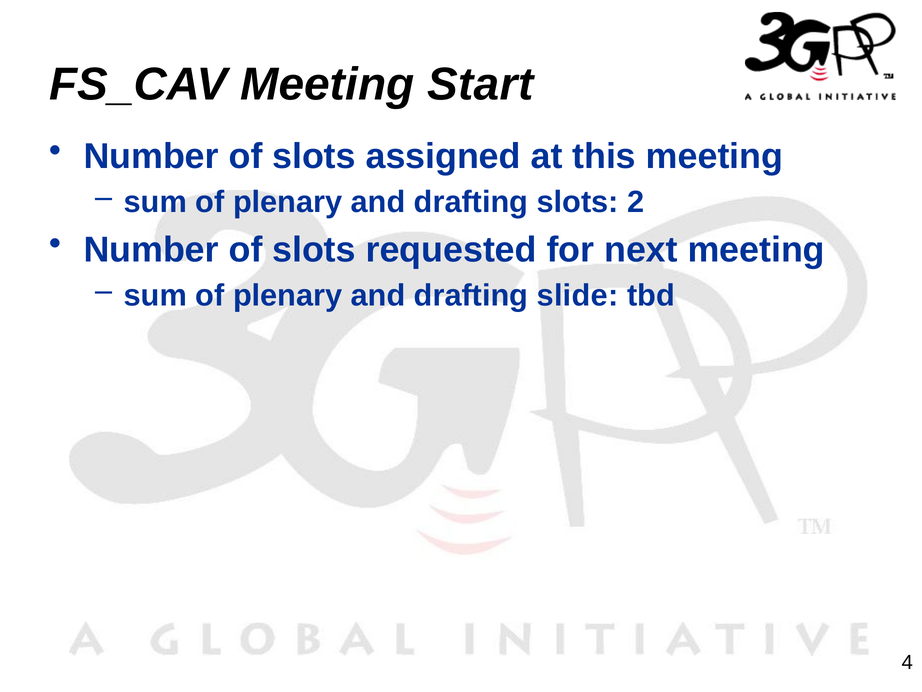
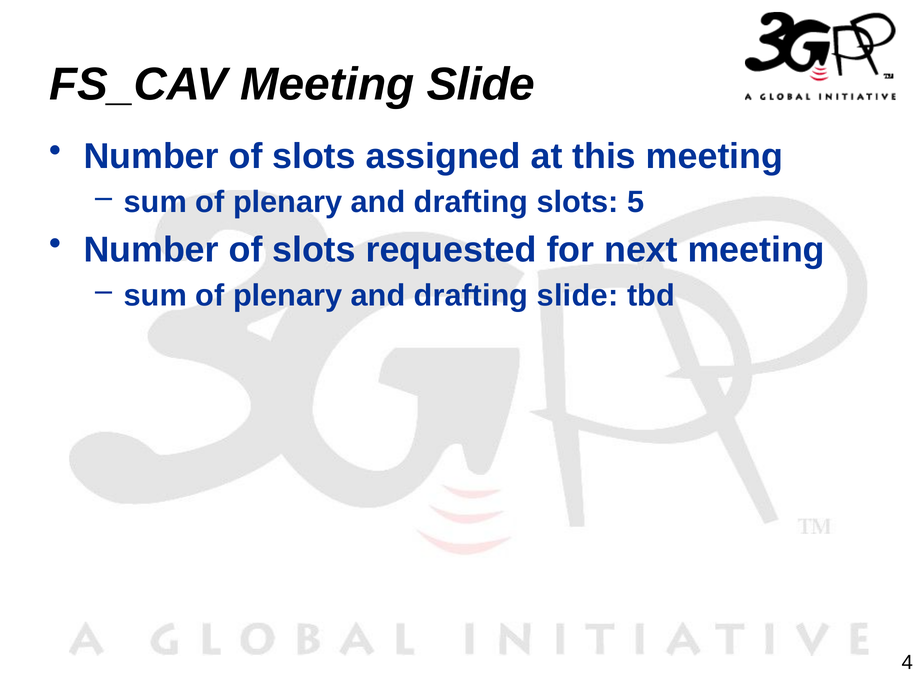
Meeting Start: Start -> Slide
2: 2 -> 5
